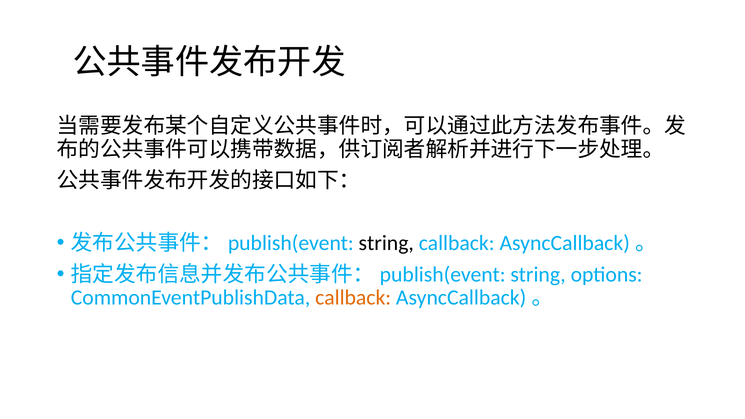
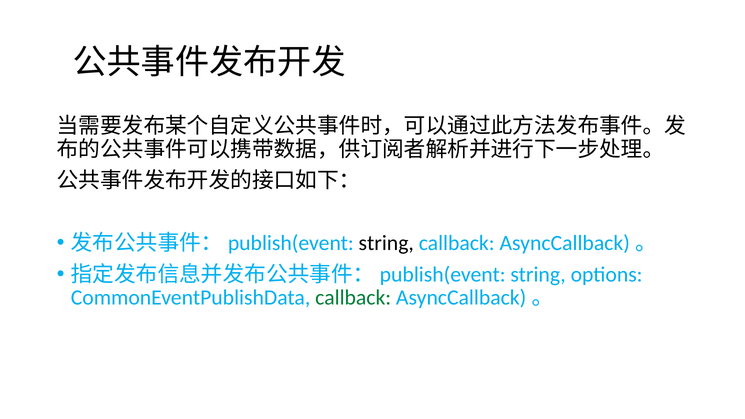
callback at (353, 298) colour: orange -> green
